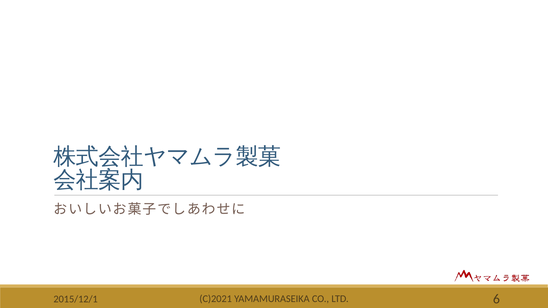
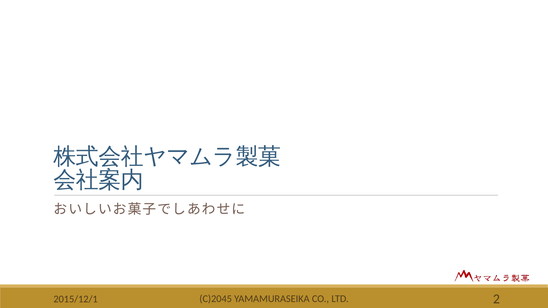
C)2021: C)2021 -> C)2045
6: 6 -> 2
